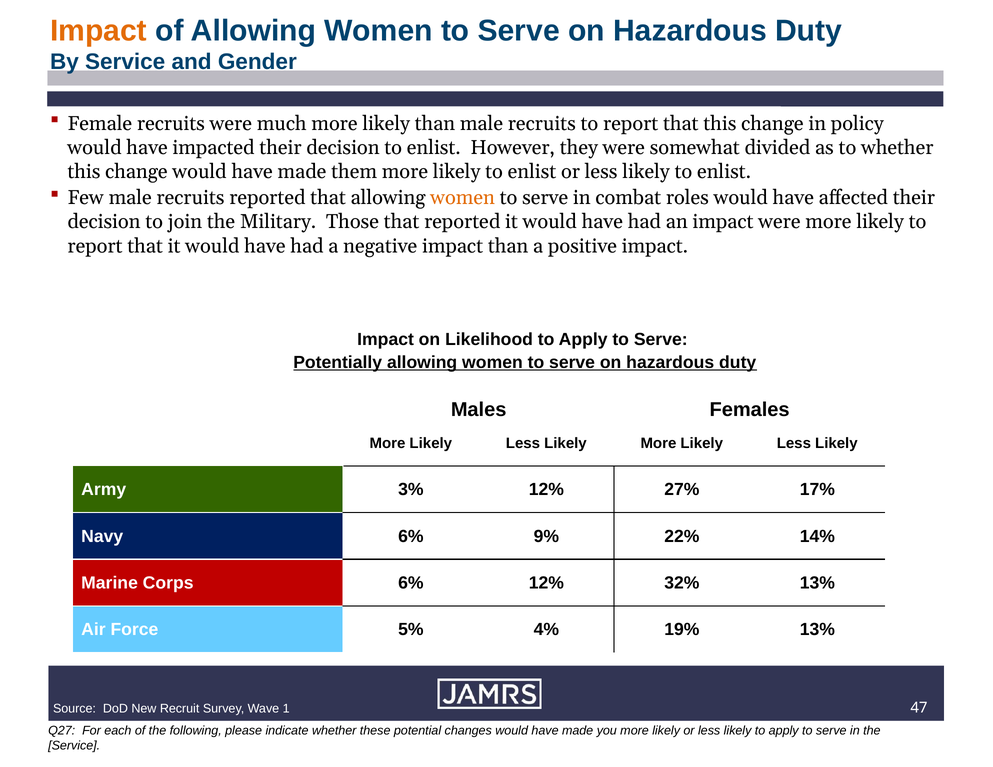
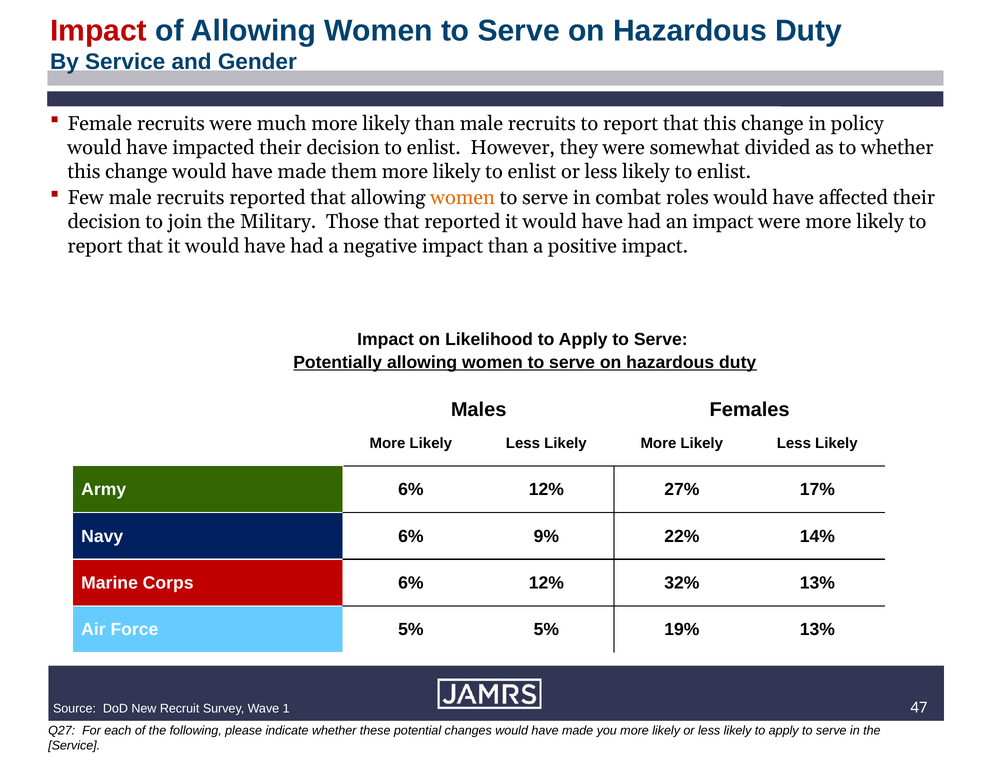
Impact at (98, 31) colour: orange -> red
Army 3%: 3% -> 6%
5% 4%: 4% -> 5%
